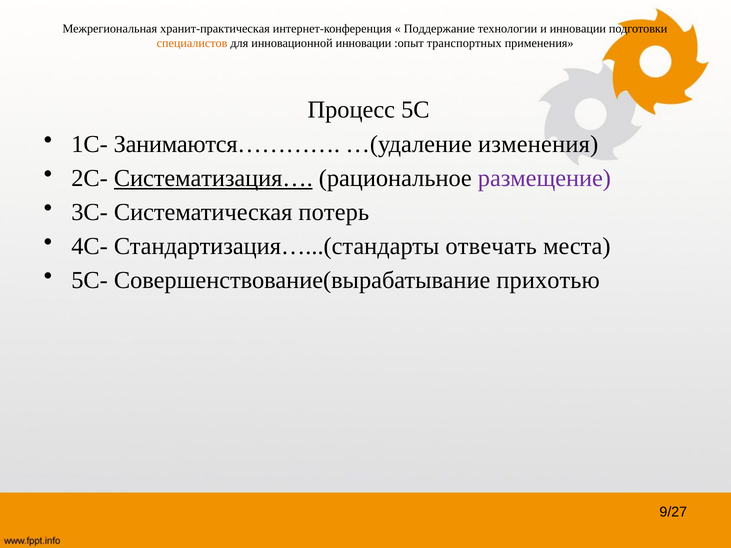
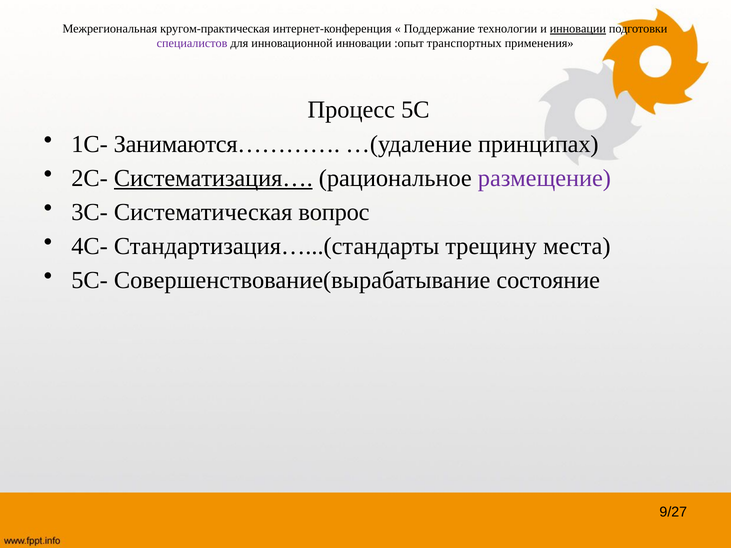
хранит-практическая: хранит-практическая -> кругом-практическая
инновации at (578, 29) underline: none -> present
специалистов colour: orange -> purple
изменения: изменения -> принципах
потерь: потерь -> вопрос
отвечать: отвечать -> трещину
прихотью: прихотью -> состояние
